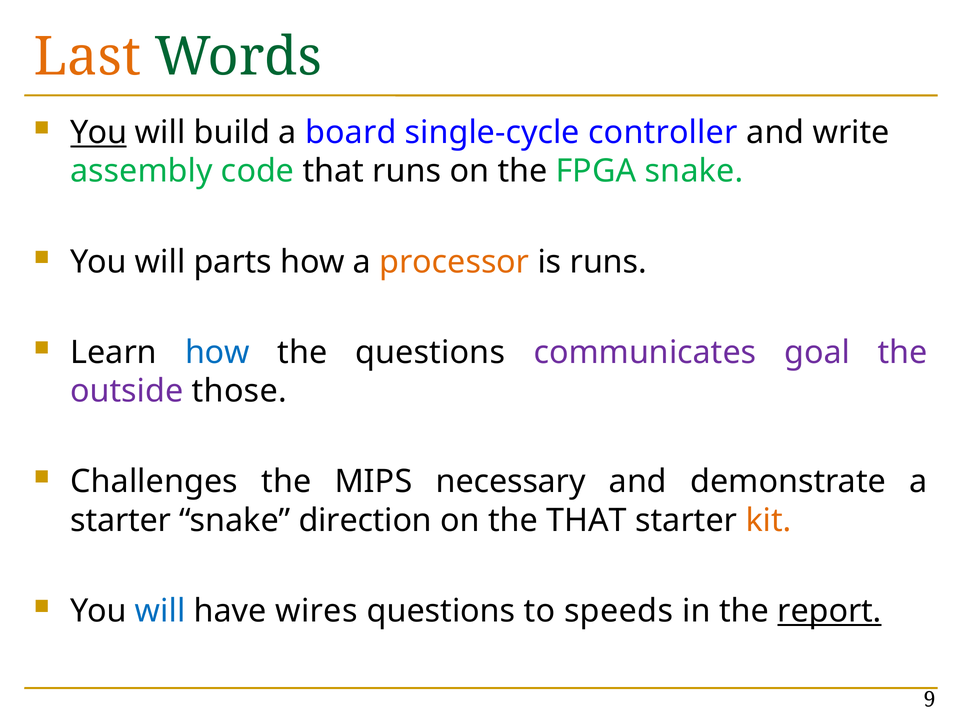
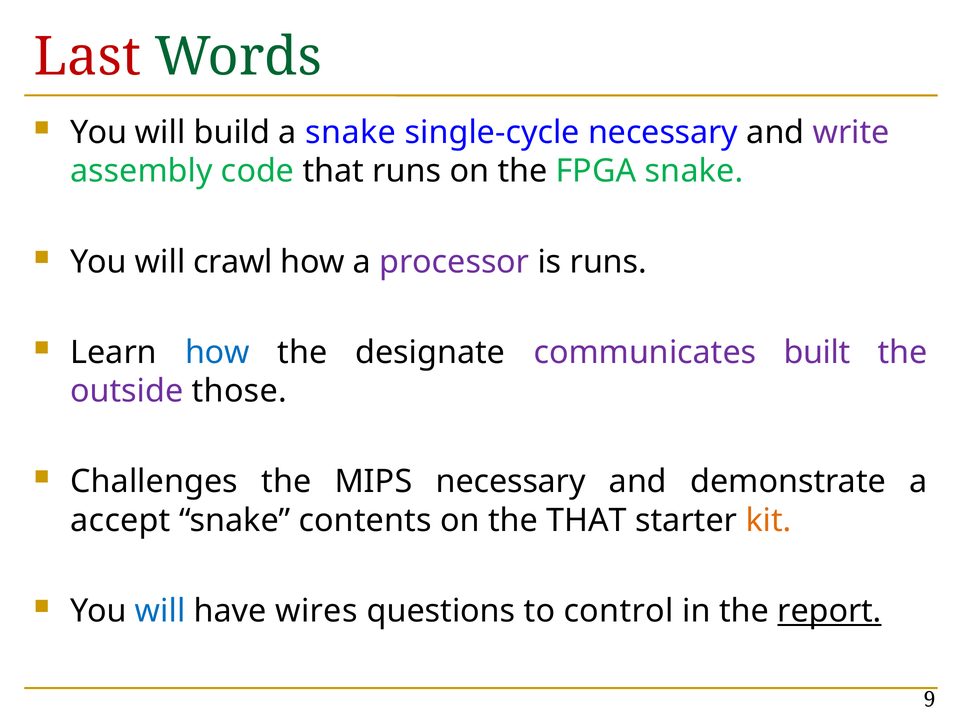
Last colour: orange -> red
You at (99, 132) underline: present -> none
a board: board -> snake
single-cycle controller: controller -> necessary
write colour: black -> purple
parts: parts -> crawl
processor colour: orange -> purple
the questions: questions -> designate
goal: goal -> built
starter at (121, 520): starter -> accept
direction: direction -> contents
speeds: speeds -> control
